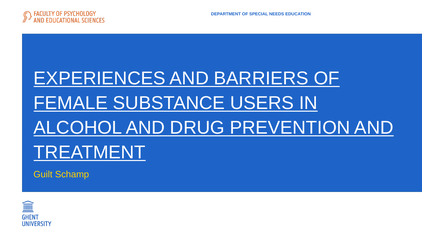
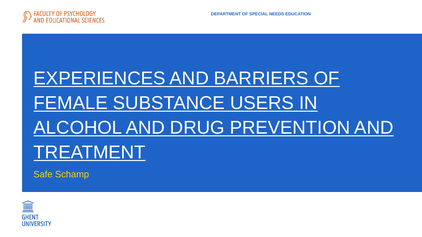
Guilt: Guilt -> Safe
